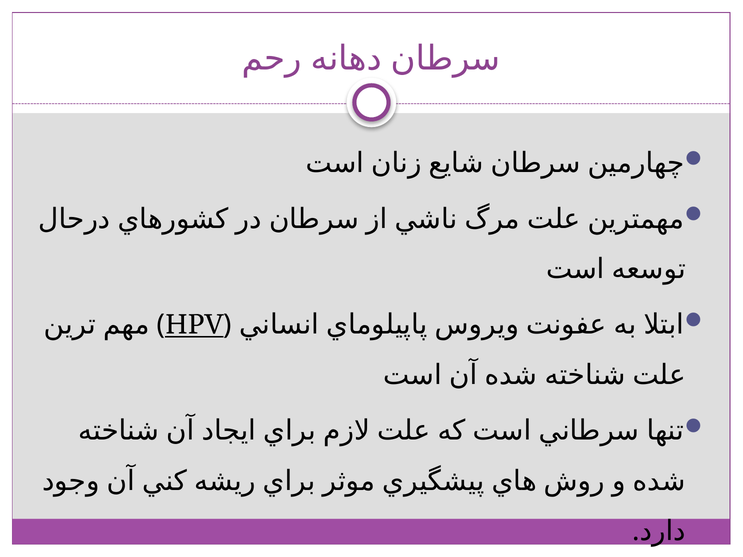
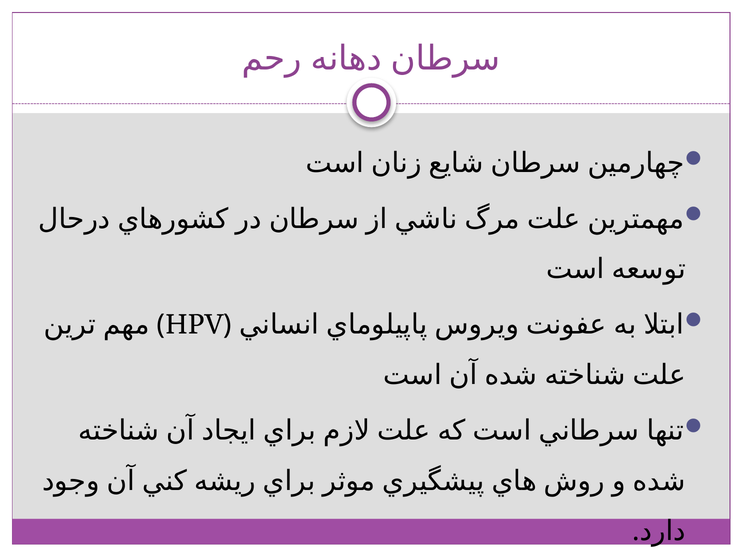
HPV underline: present -> none
